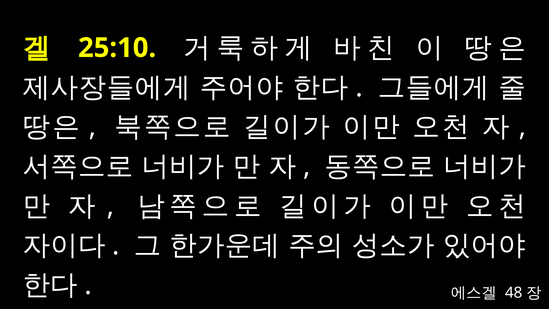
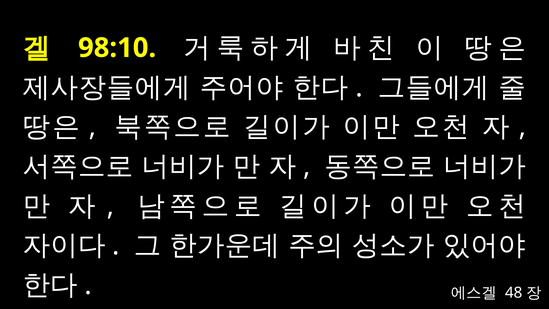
25:10: 25:10 -> 98:10
